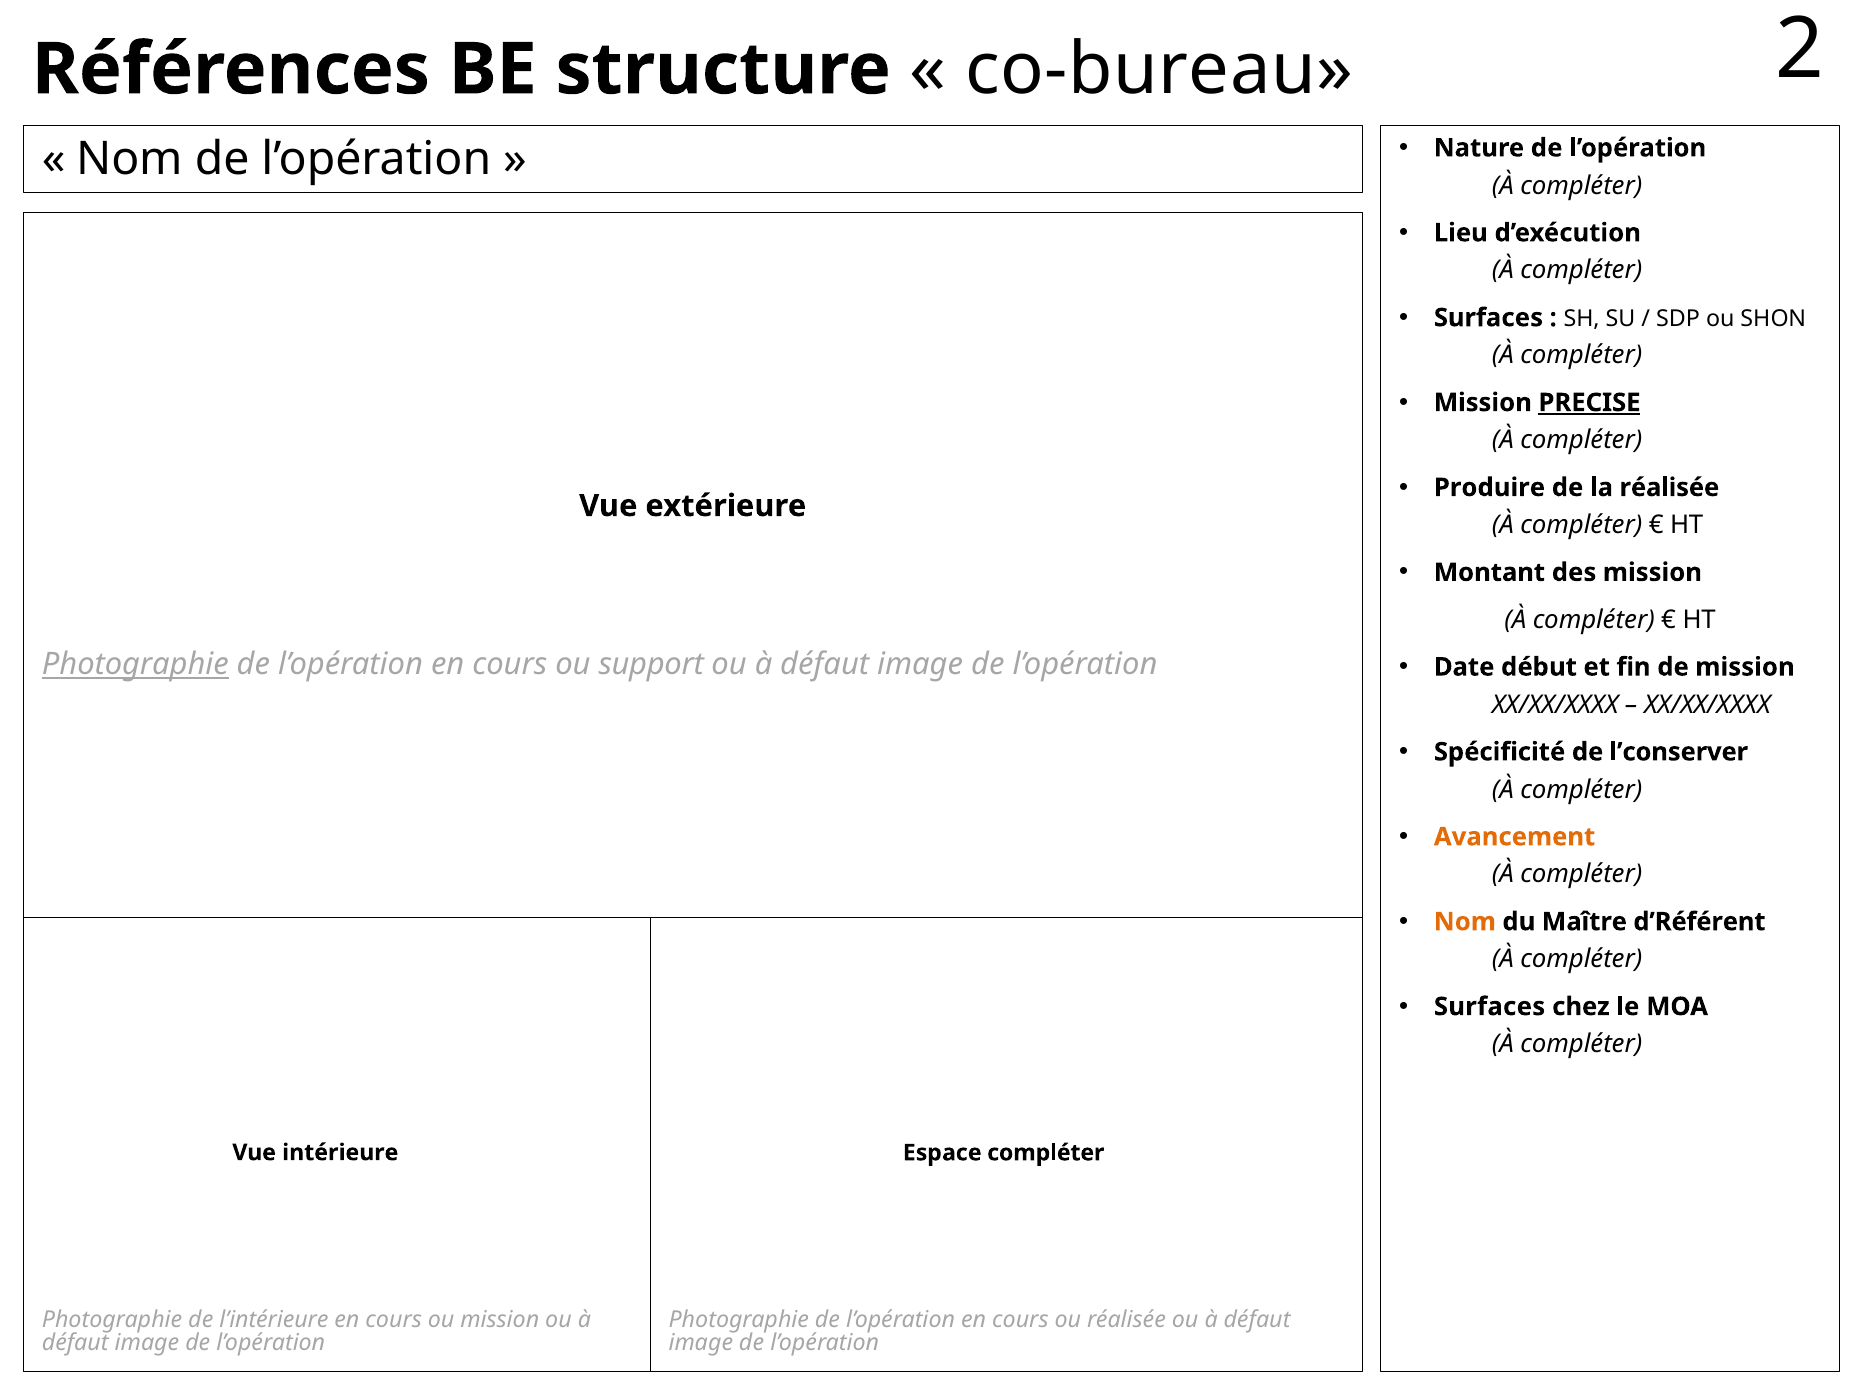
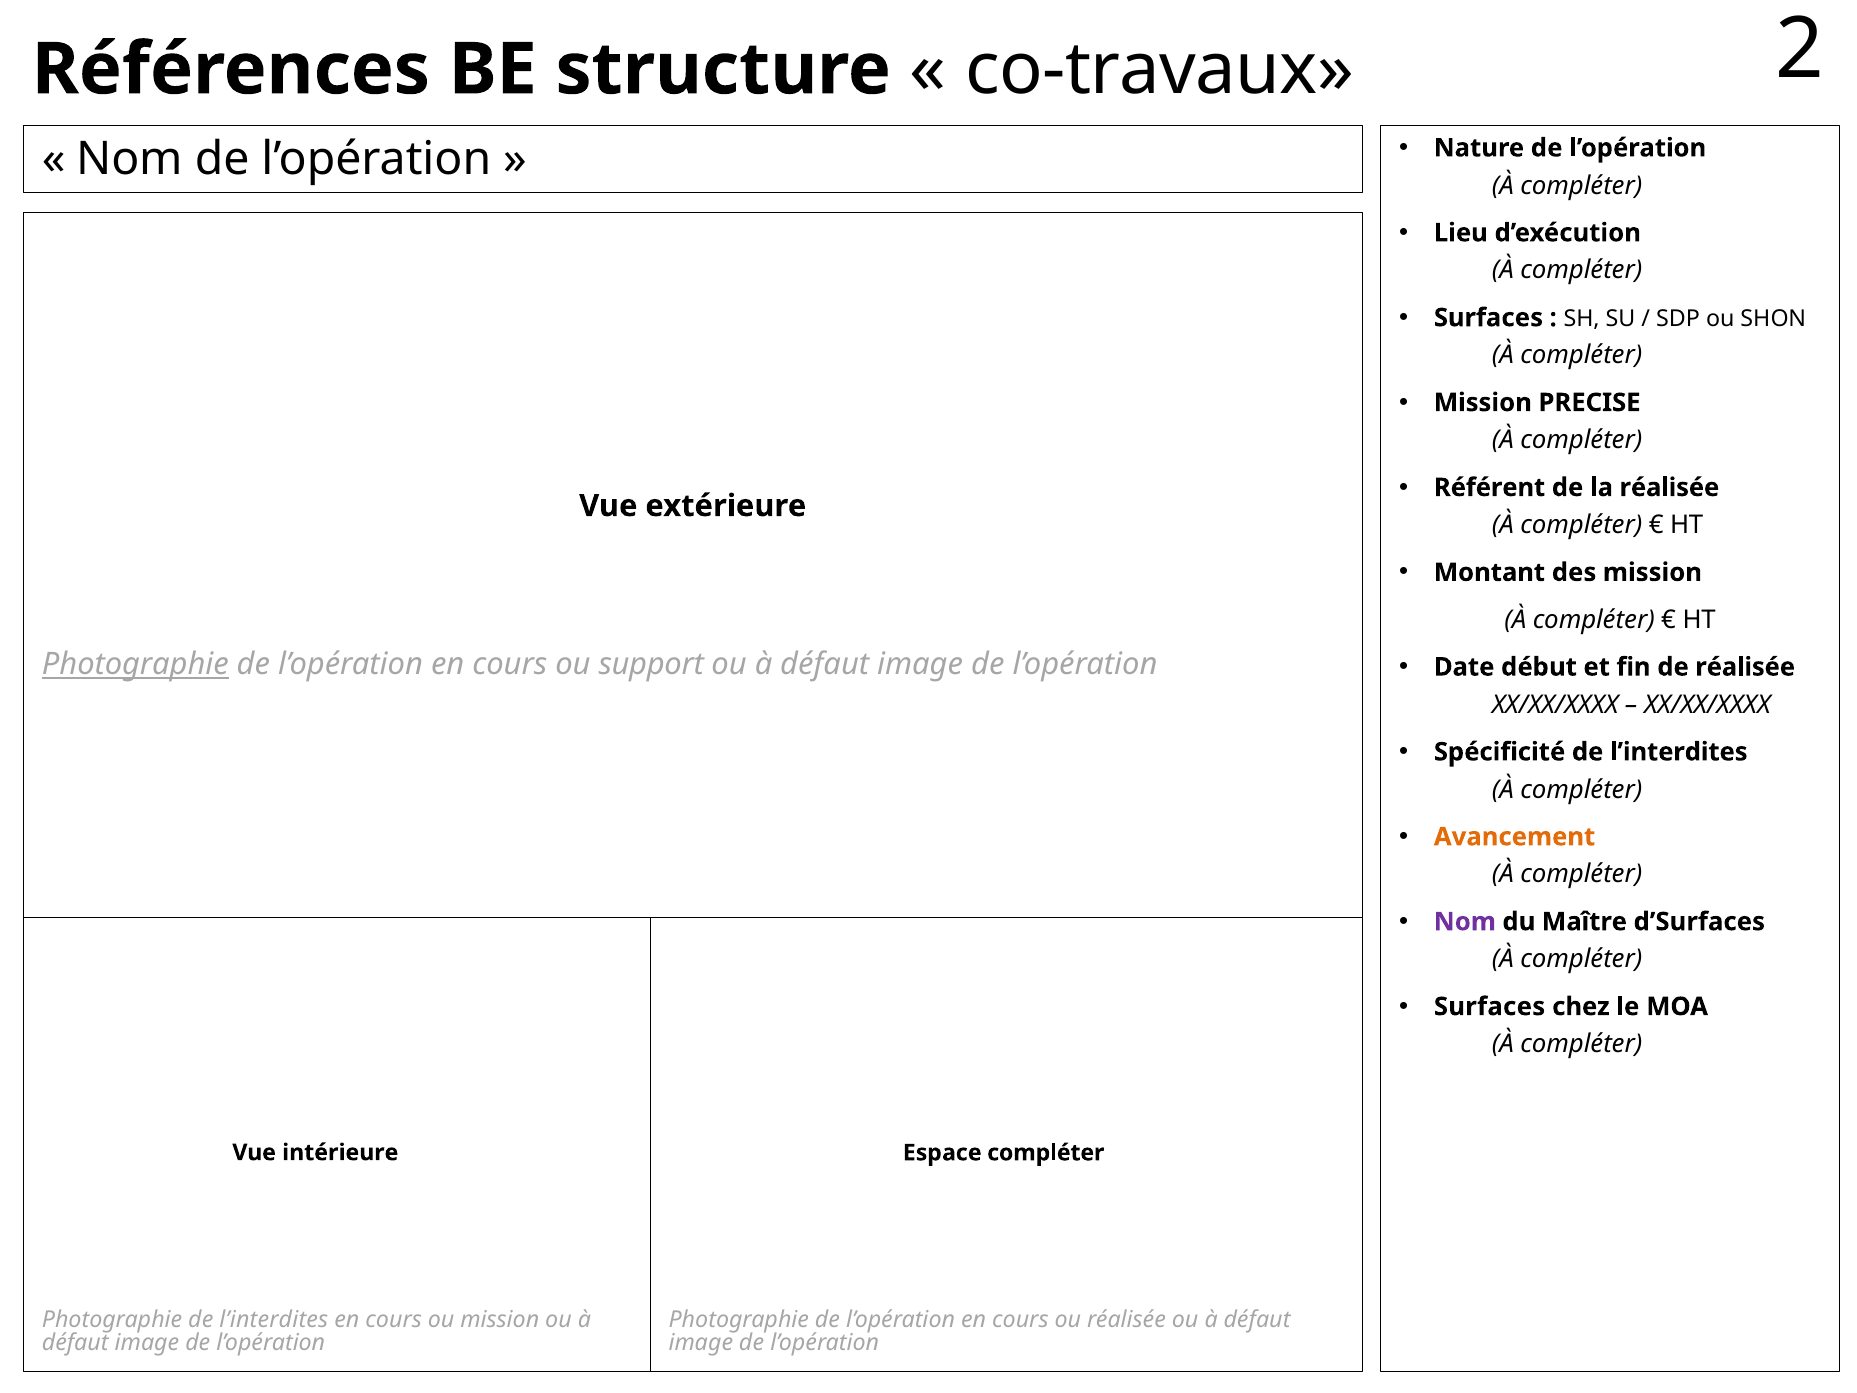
co-bureau: co-bureau -> co-travaux
PRECISE underline: present -> none
Produire: Produire -> Référent
de mission: mission -> réalisée
Spécificité de l’conserver: l’conserver -> l’interdites
Nom at (1465, 922) colour: orange -> purple
d’Référent: d’Référent -> d’Surfaces
Photographie de l’intérieure: l’intérieure -> l’interdites
